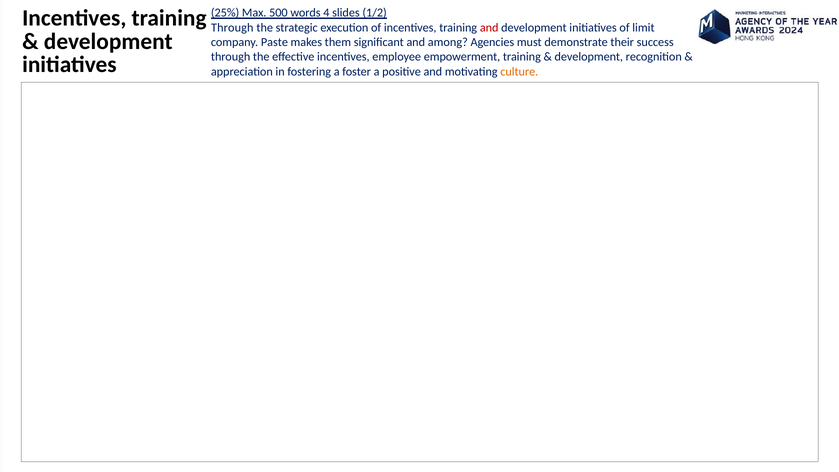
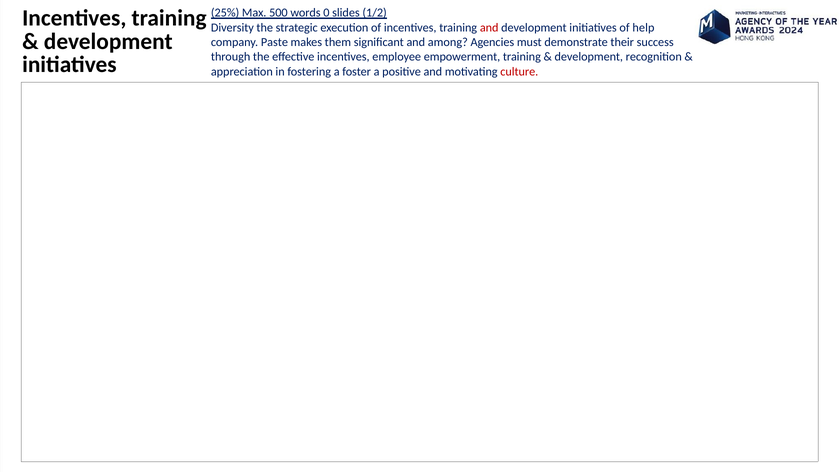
4: 4 -> 0
Through at (232, 28): Through -> Diversity
limit: limit -> help
culture colour: orange -> red
